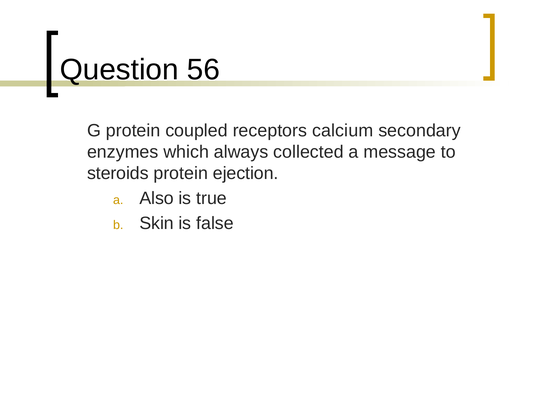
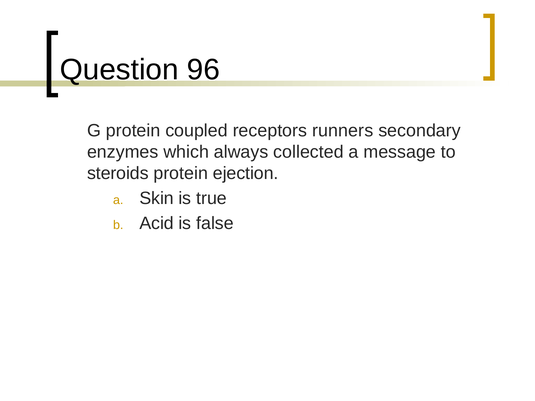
56: 56 -> 96
calcium: calcium -> runners
Also: Also -> Skin
Skin: Skin -> Acid
